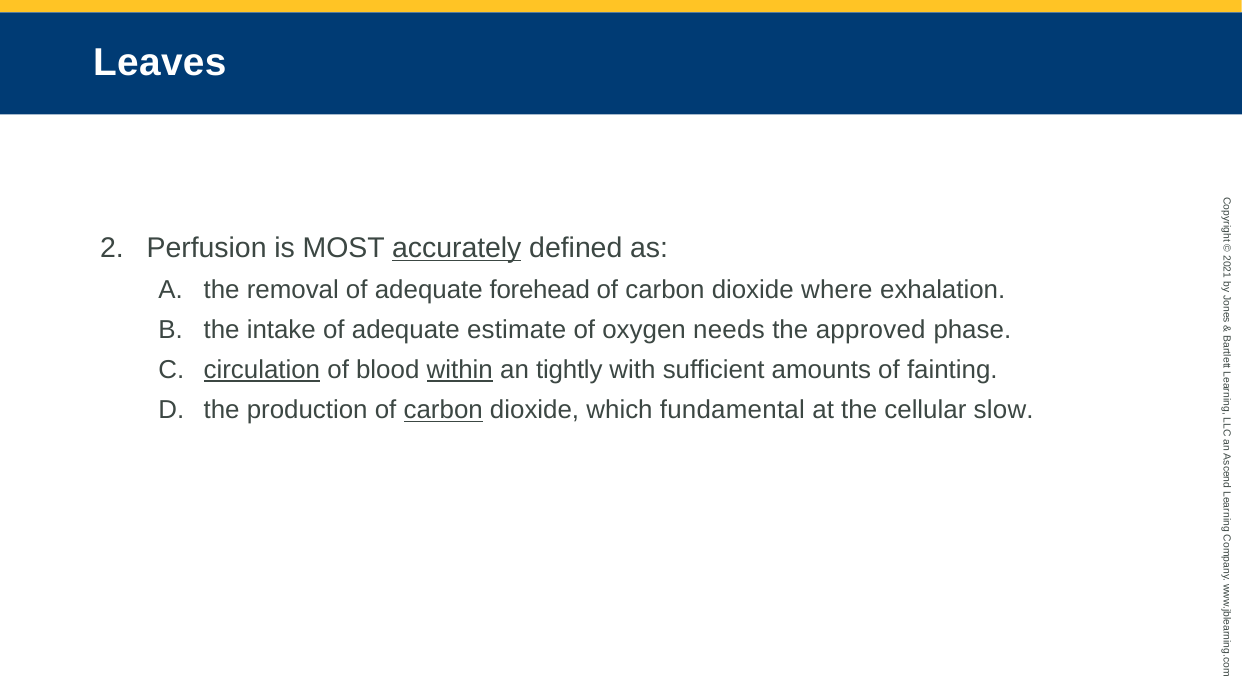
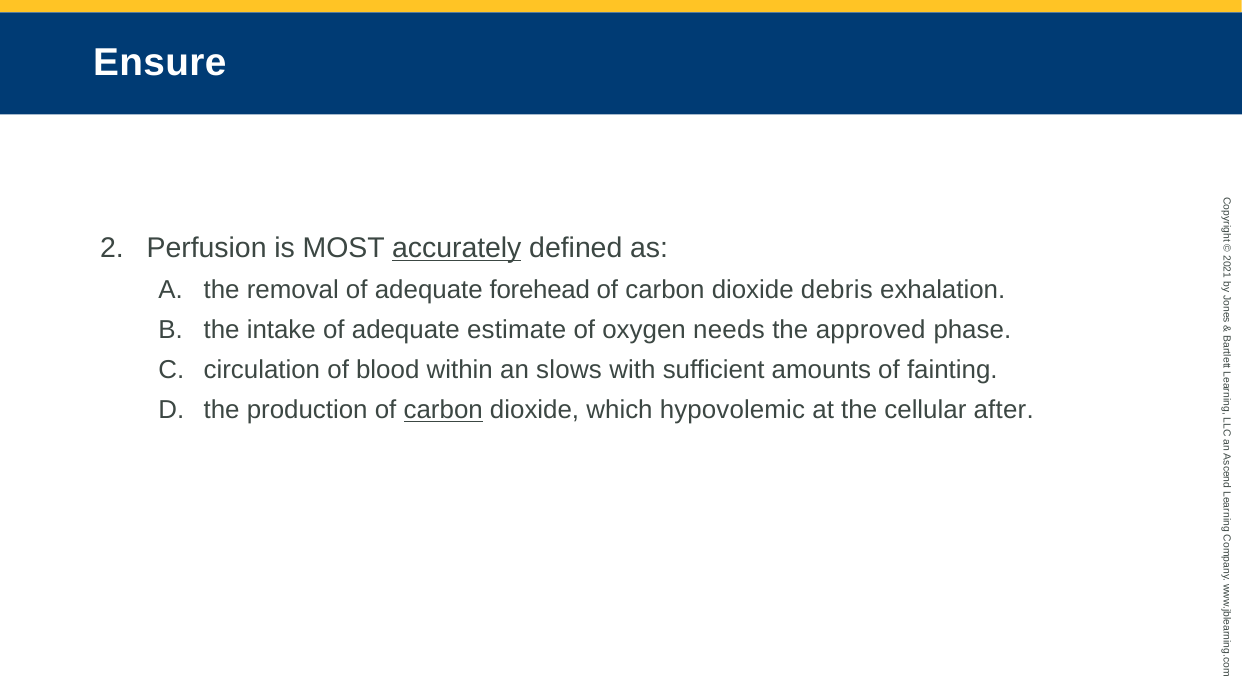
Leaves: Leaves -> Ensure
where: where -> debris
circulation underline: present -> none
within underline: present -> none
tightly: tightly -> slows
fundamental: fundamental -> hypovolemic
slow: slow -> after
